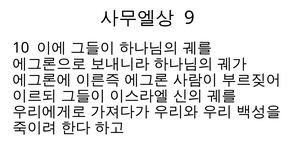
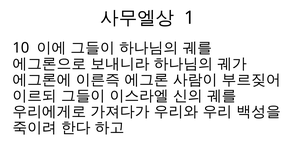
9: 9 -> 1
